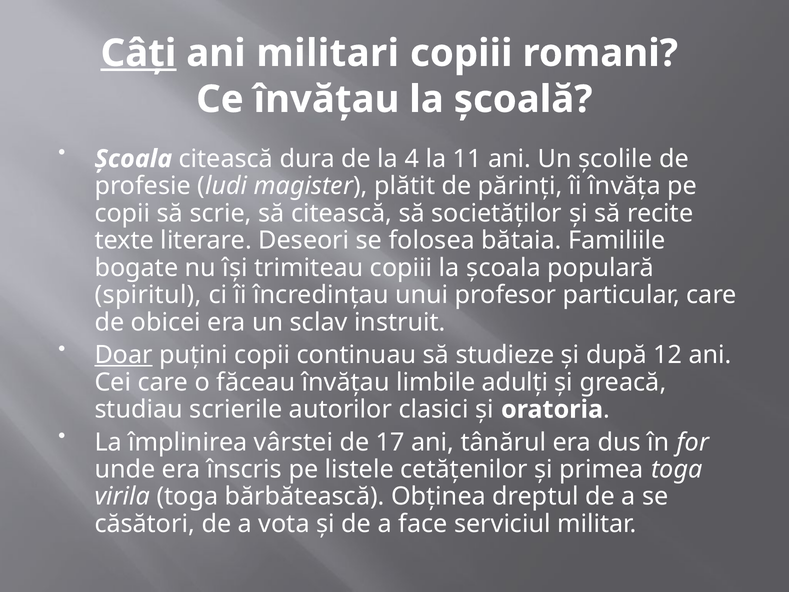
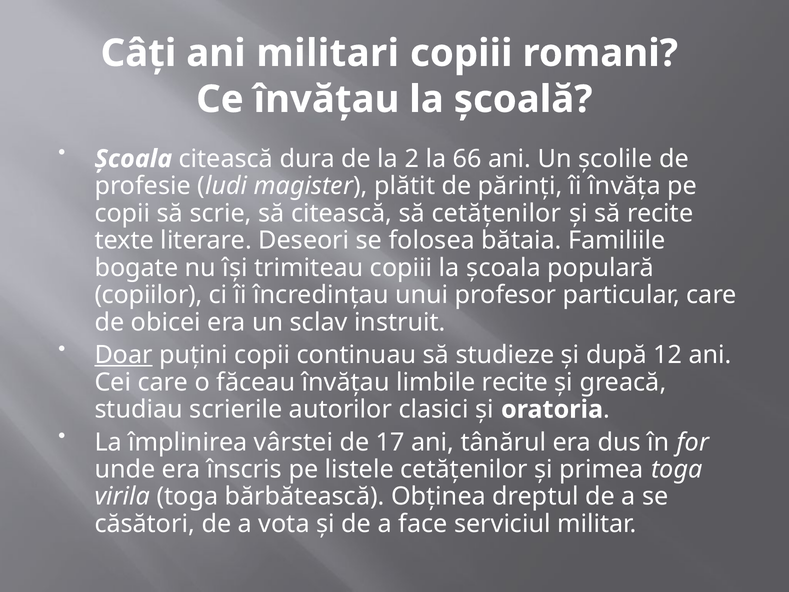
Câți underline: present -> none
4: 4 -> 2
11: 11 -> 66
să societăților: societăților -> cetățenilor
spiritul: spiritul -> copiilor
limbile adulți: adulți -> recite
